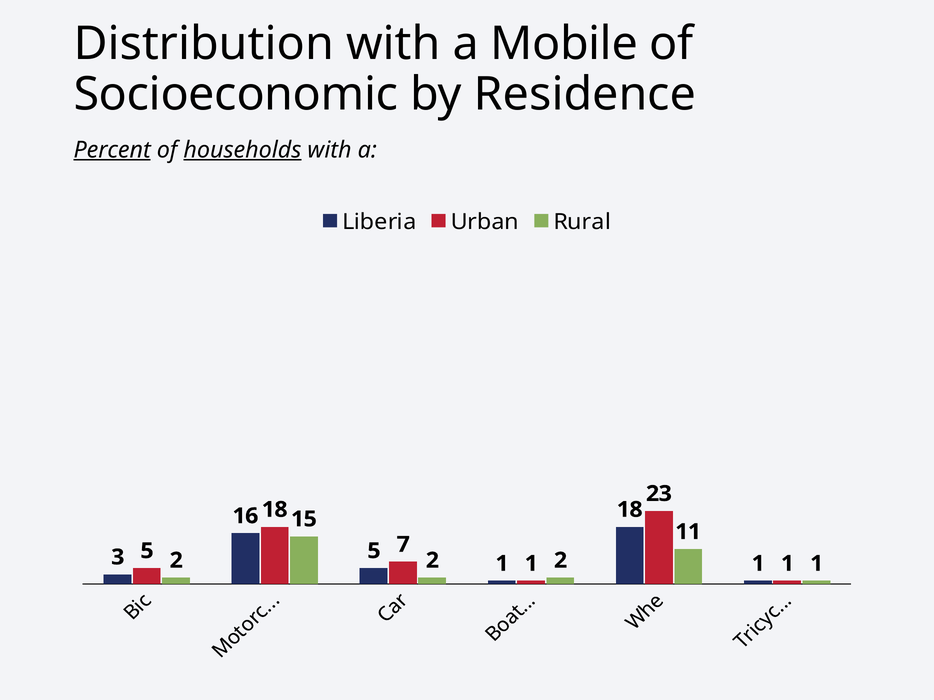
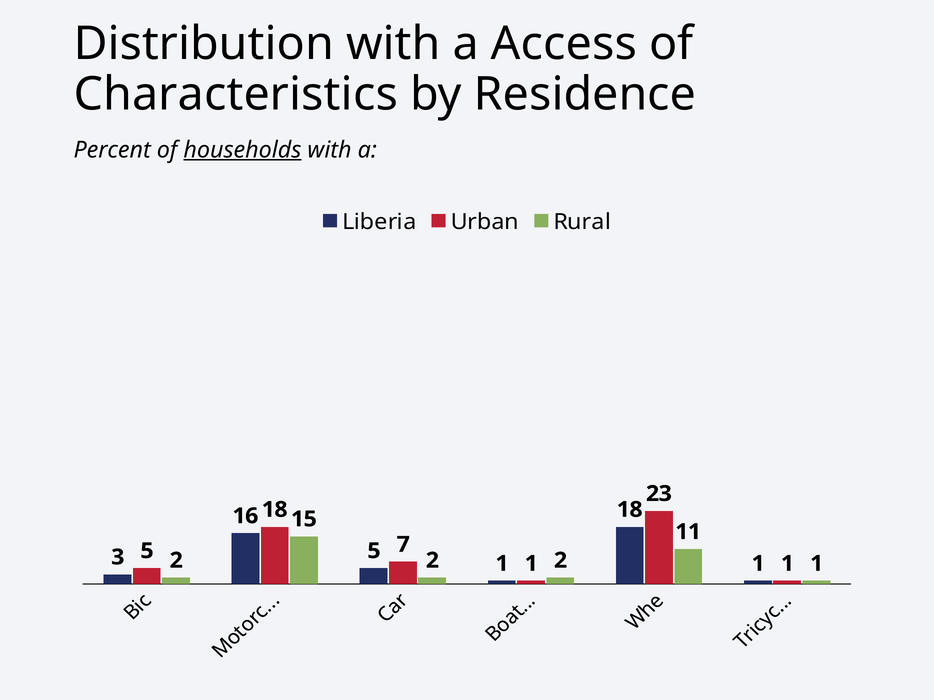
Mobile: Mobile -> Access
Socioeconomic: Socioeconomic -> Characteristics
Percent underline: present -> none
